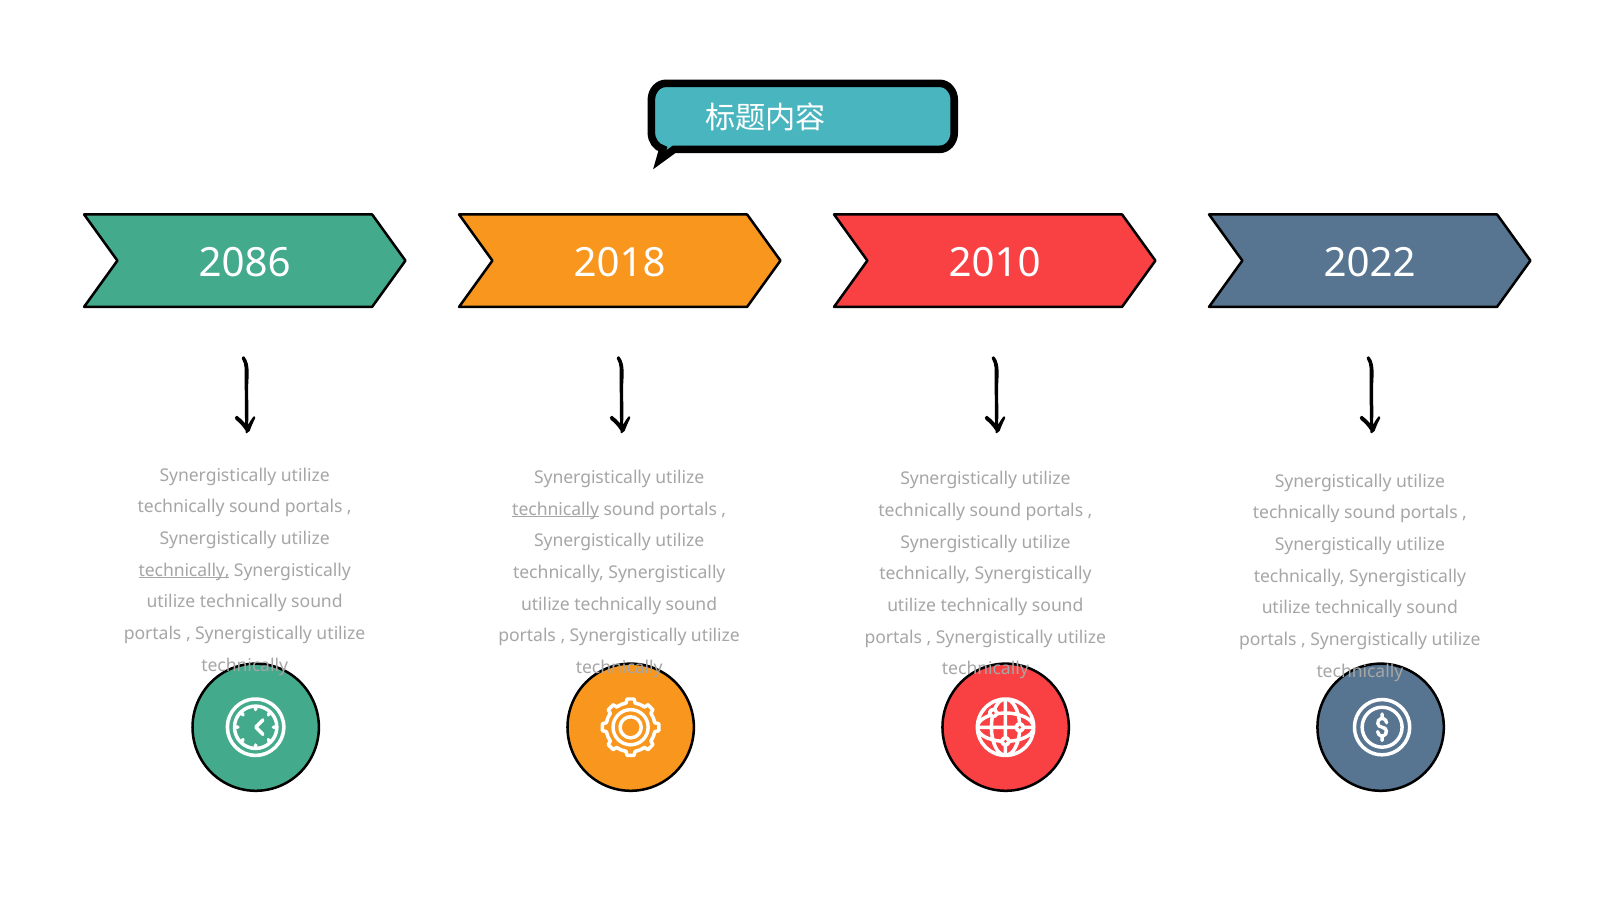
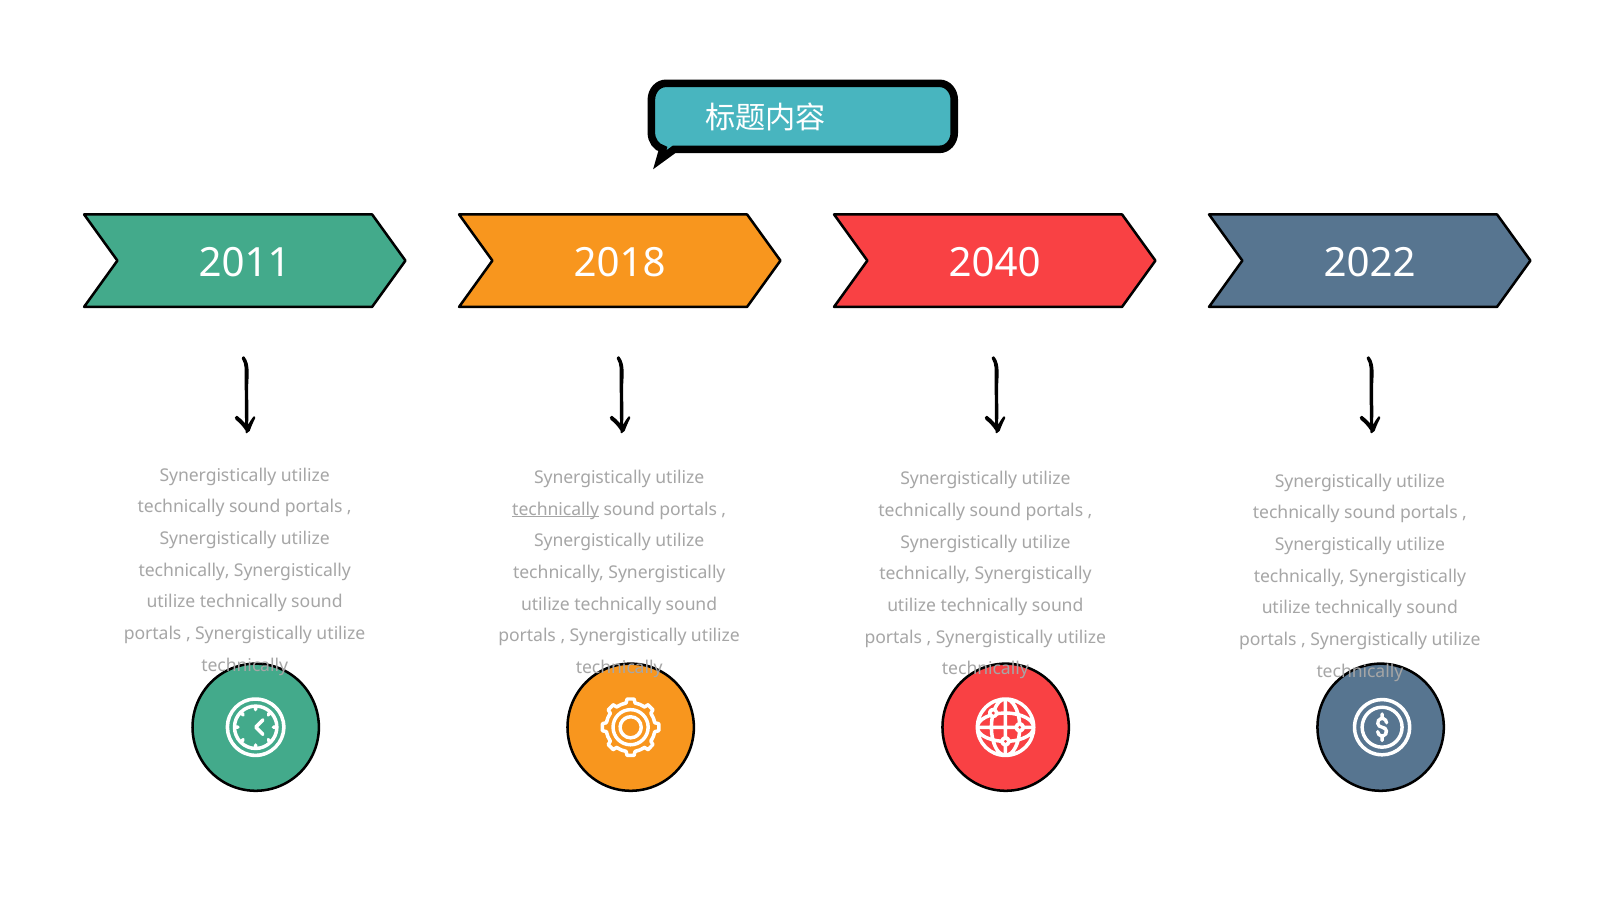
2086: 2086 -> 2011
2010: 2010 -> 2040
technically at (184, 570) underline: present -> none
